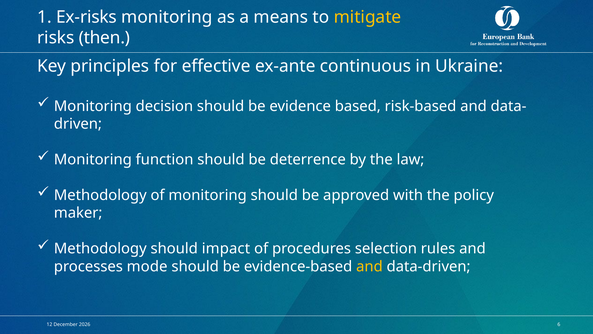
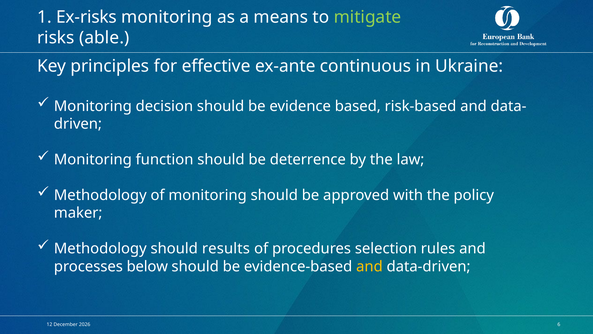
mitigate colour: yellow -> light green
then: then -> able
impact: impact -> results
mode: mode -> below
